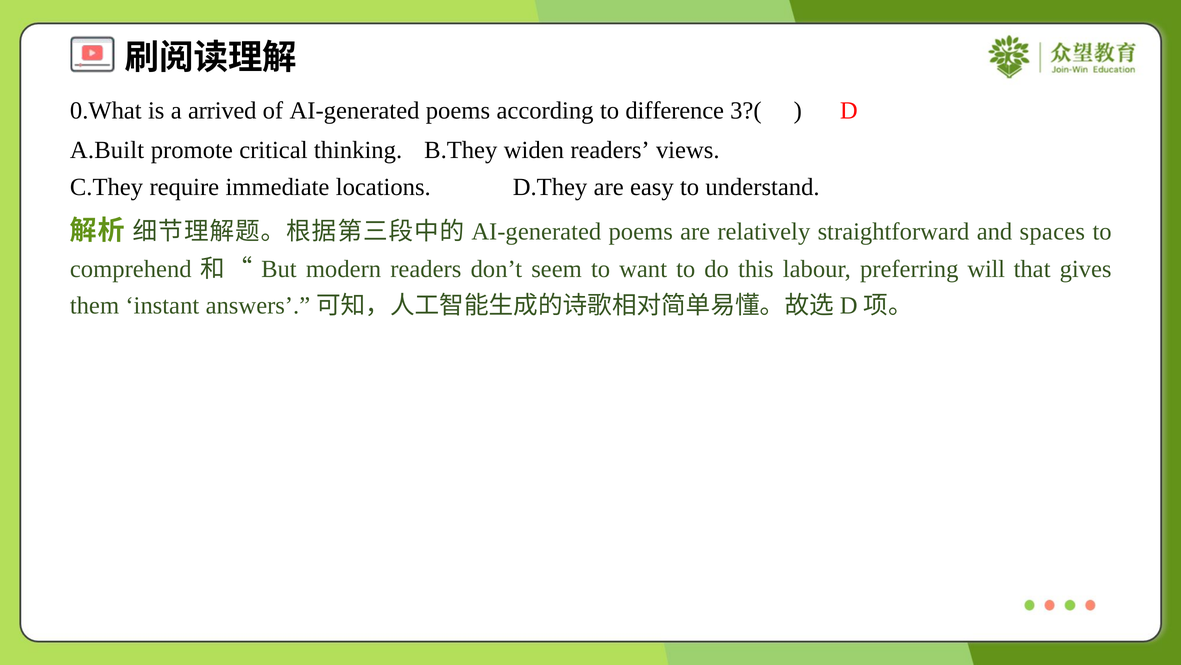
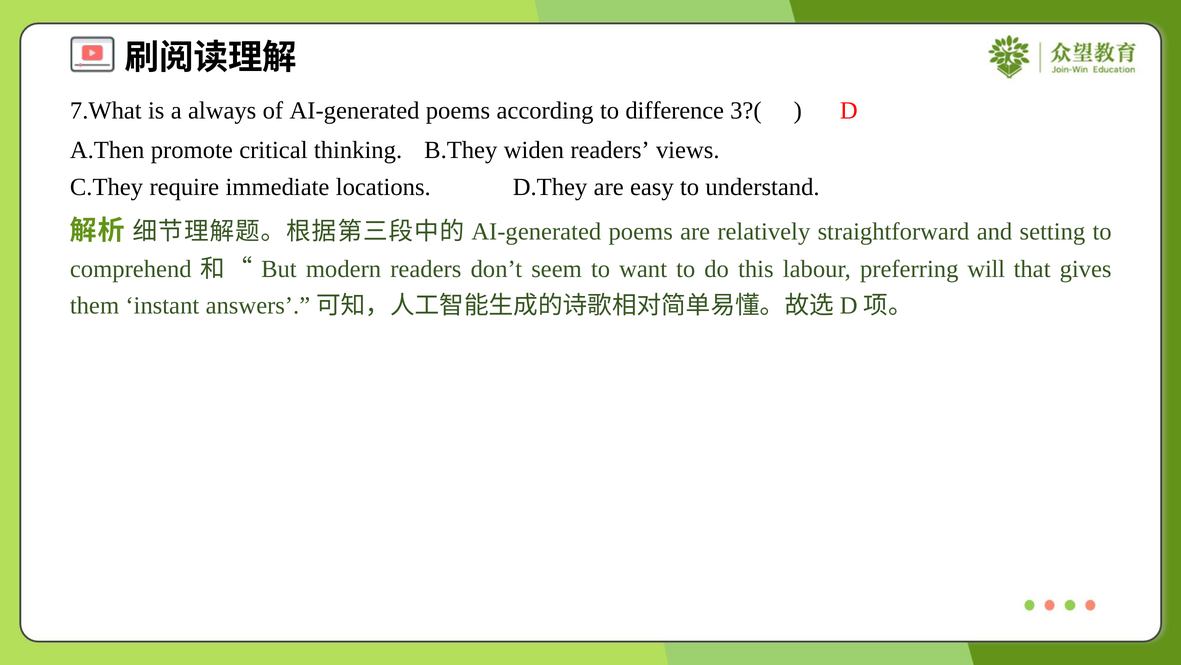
0.What: 0.What -> 7.What
arrived: arrived -> always
A.Built: A.Built -> A.Then
spaces: spaces -> setting
